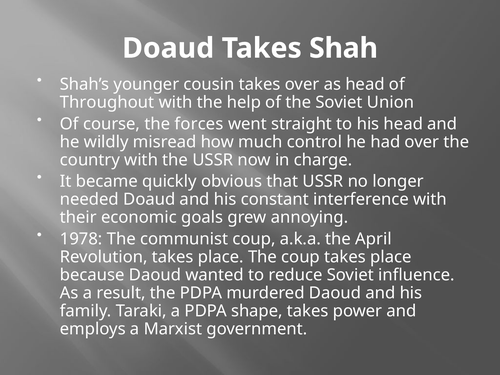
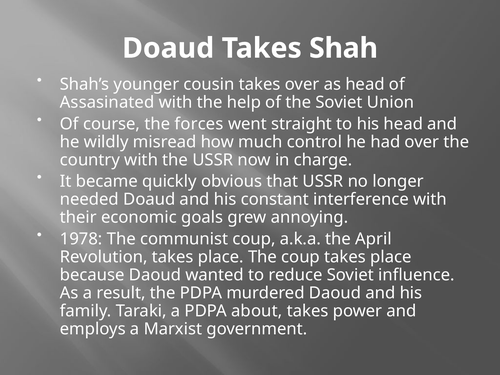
Throughout: Throughout -> Assasinated
shape: shape -> about
